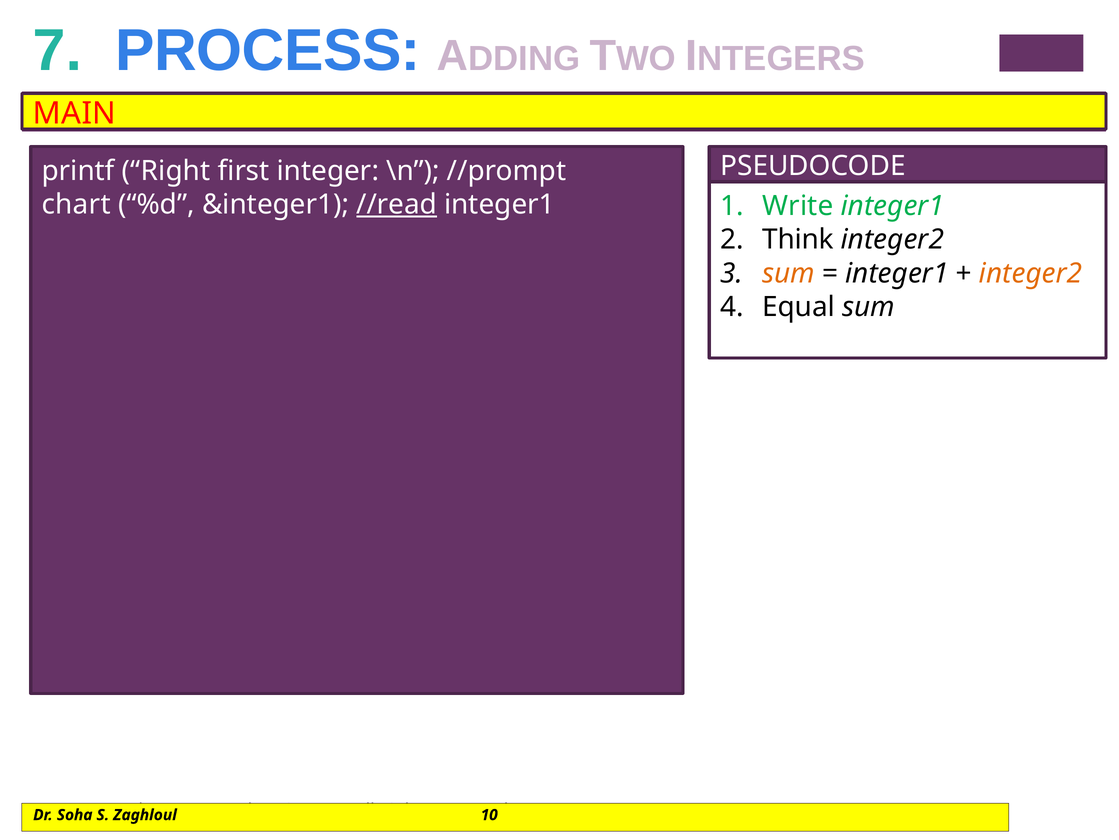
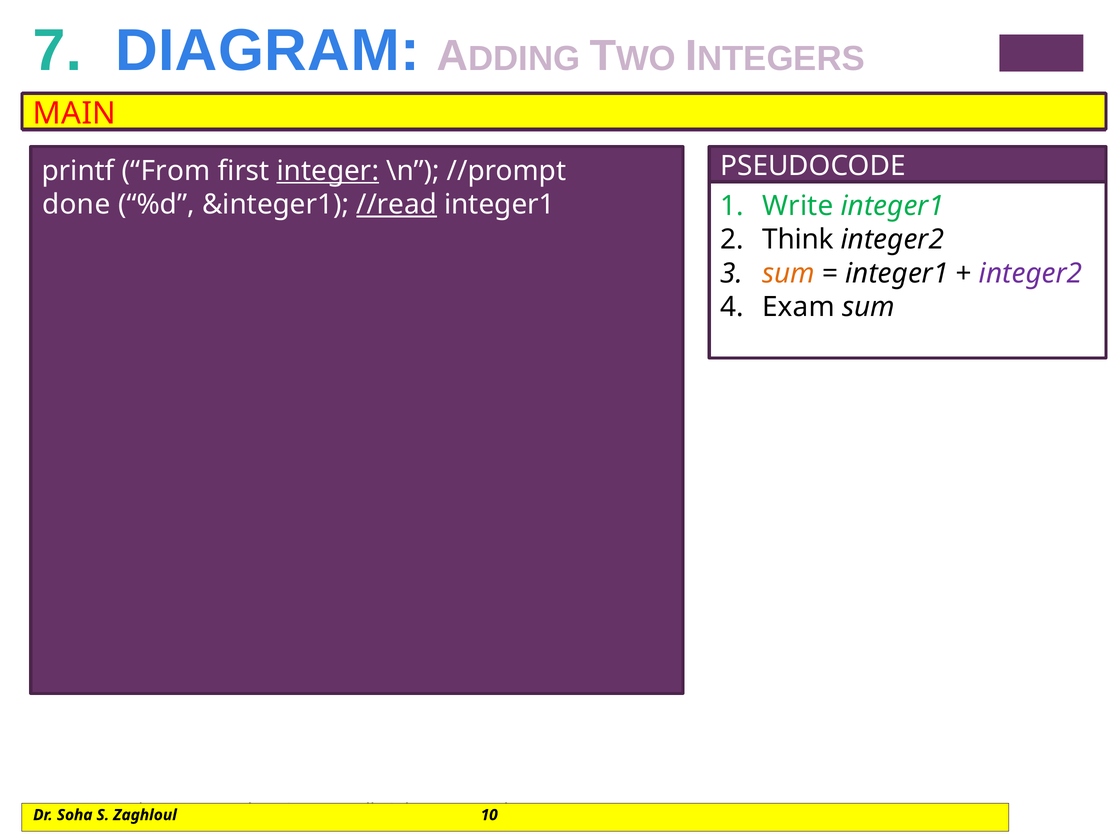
PROCESS: PROCESS -> DIAGRAM
Right: Right -> From
integer underline: none -> present
chart: chart -> done
integer2 at (1031, 273) colour: orange -> purple
Equal: Equal -> Exam
